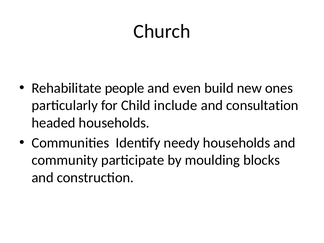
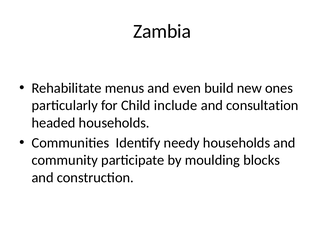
Church: Church -> Zambia
people: people -> menus
